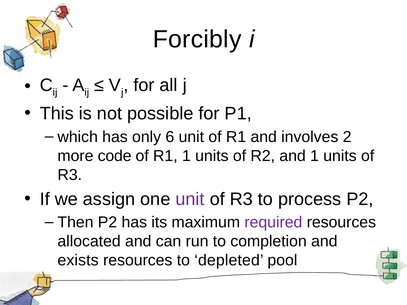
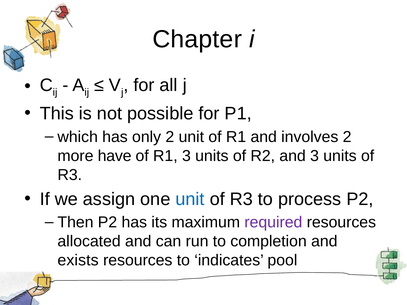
Forcibly: Forcibly -> Chapter
only 6: 6 -> 2
code: code -> have
R1 1: 1 -> 3
and 1: 1 -> 3
unit at (190, 199) colour: purple -> blue
depleted: depleted -> indicates
